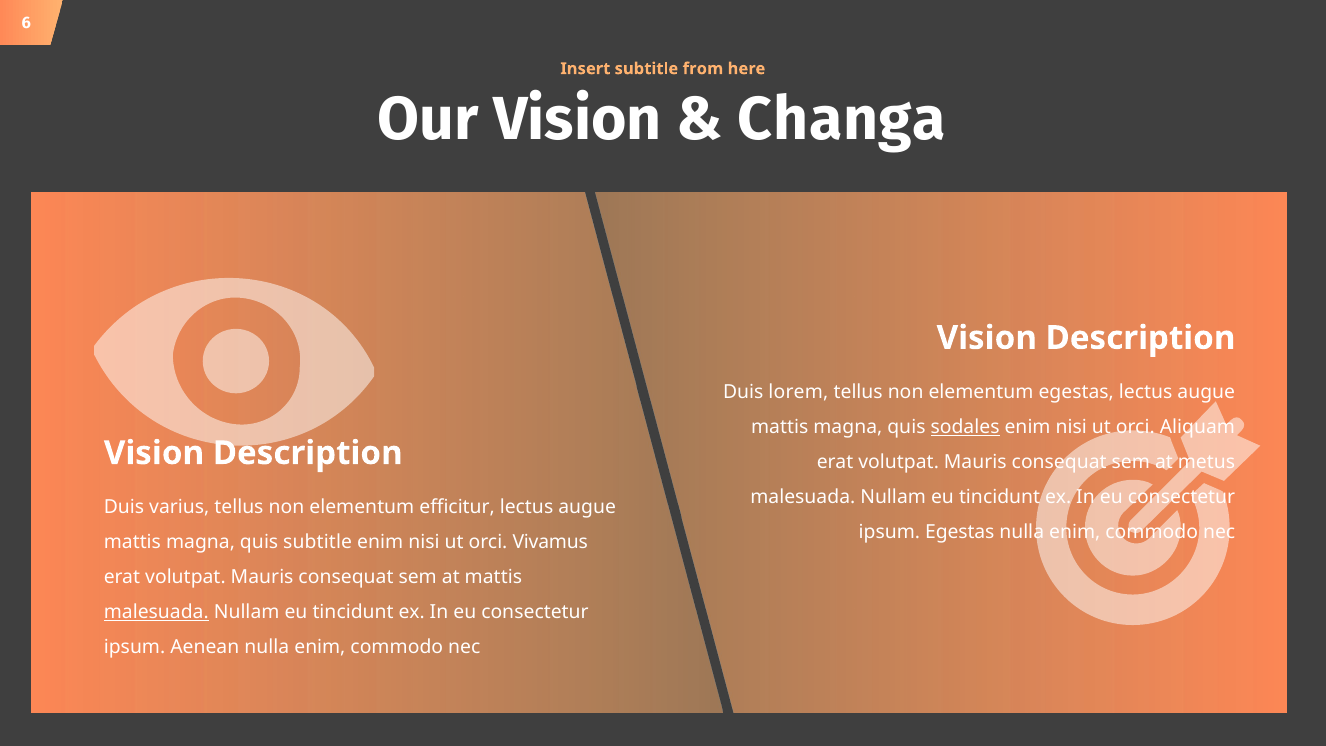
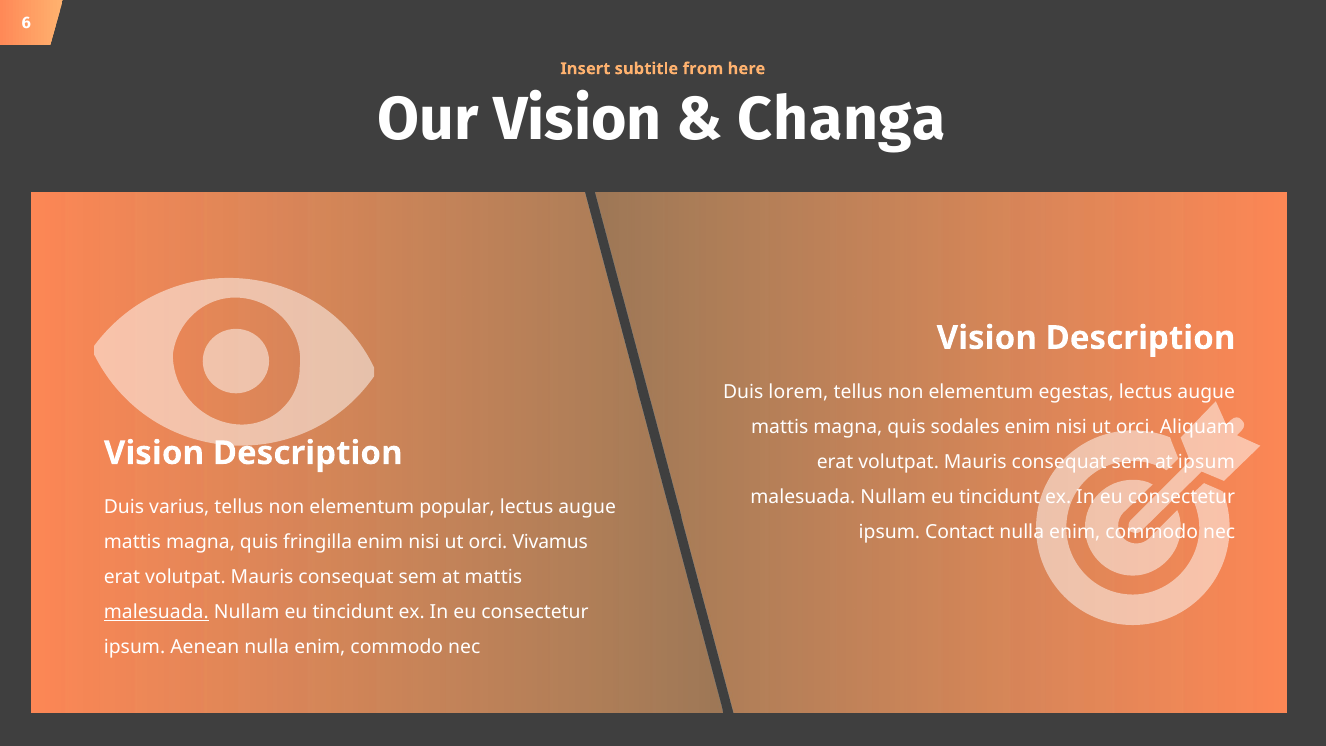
sodales underline: present -> none
at metus: metus -> ipsum
efficitur: efficitur -> popular
ipsum Egestas: Egestas -> Contact
quis subtitle: subtitle -> fringilla
